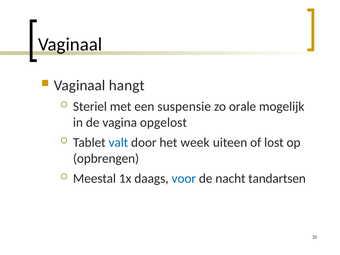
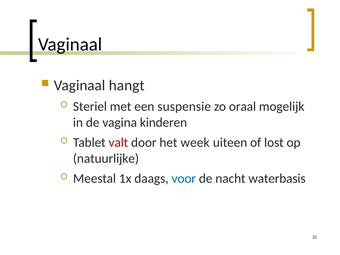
orale: orale -> oraal
opgelost: opgelost -> kinderen
valt colour: blue -> red
opbrengen: opbrengen -> natuurlijke
tandartsen: tandartsen -> waterbasis
